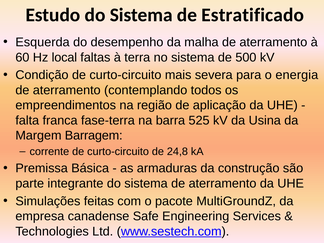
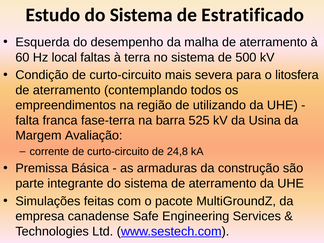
energia: energia -> litosfera
aplicação: aplicação -> utilizando
Barragem: Barragem -> Avaliação
